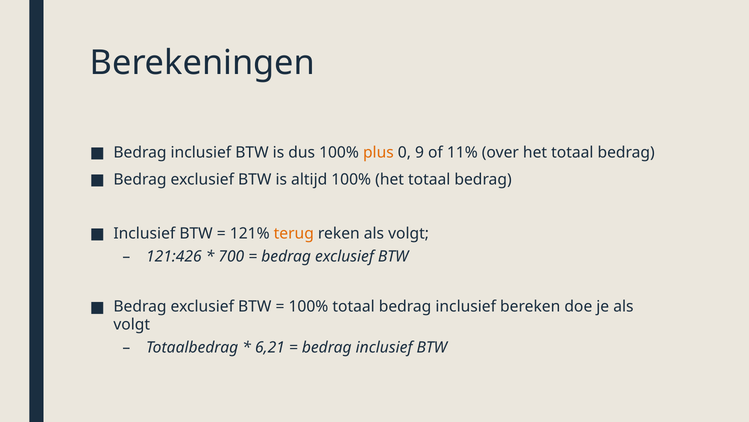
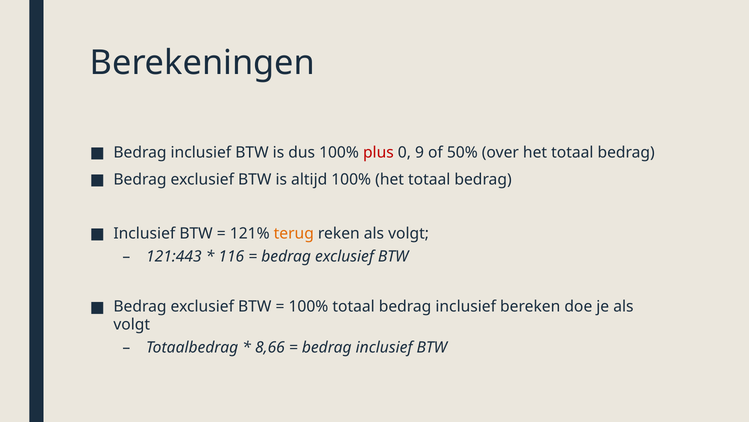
plus colour: orange -> red
11%: 11% -> 50%
121:426: 121:426 -> 121:443
700: 700 -> 116
6,21: 6,21 -> 8,66
